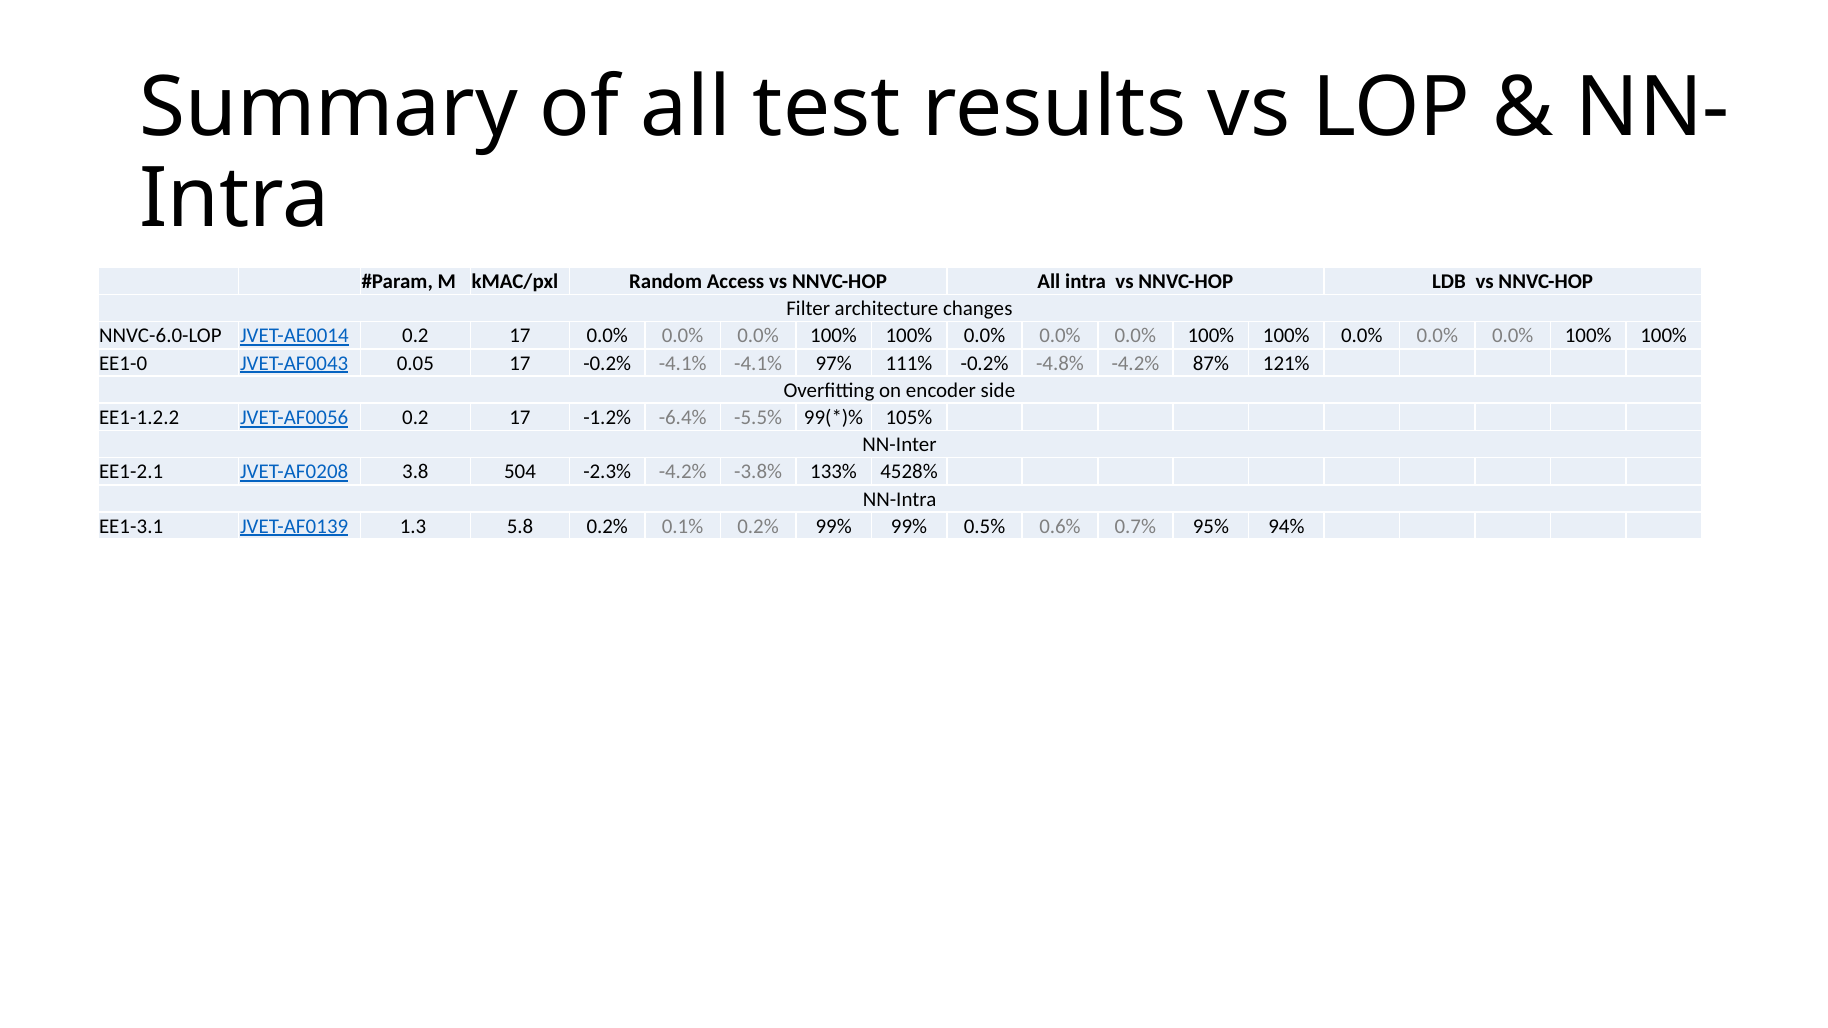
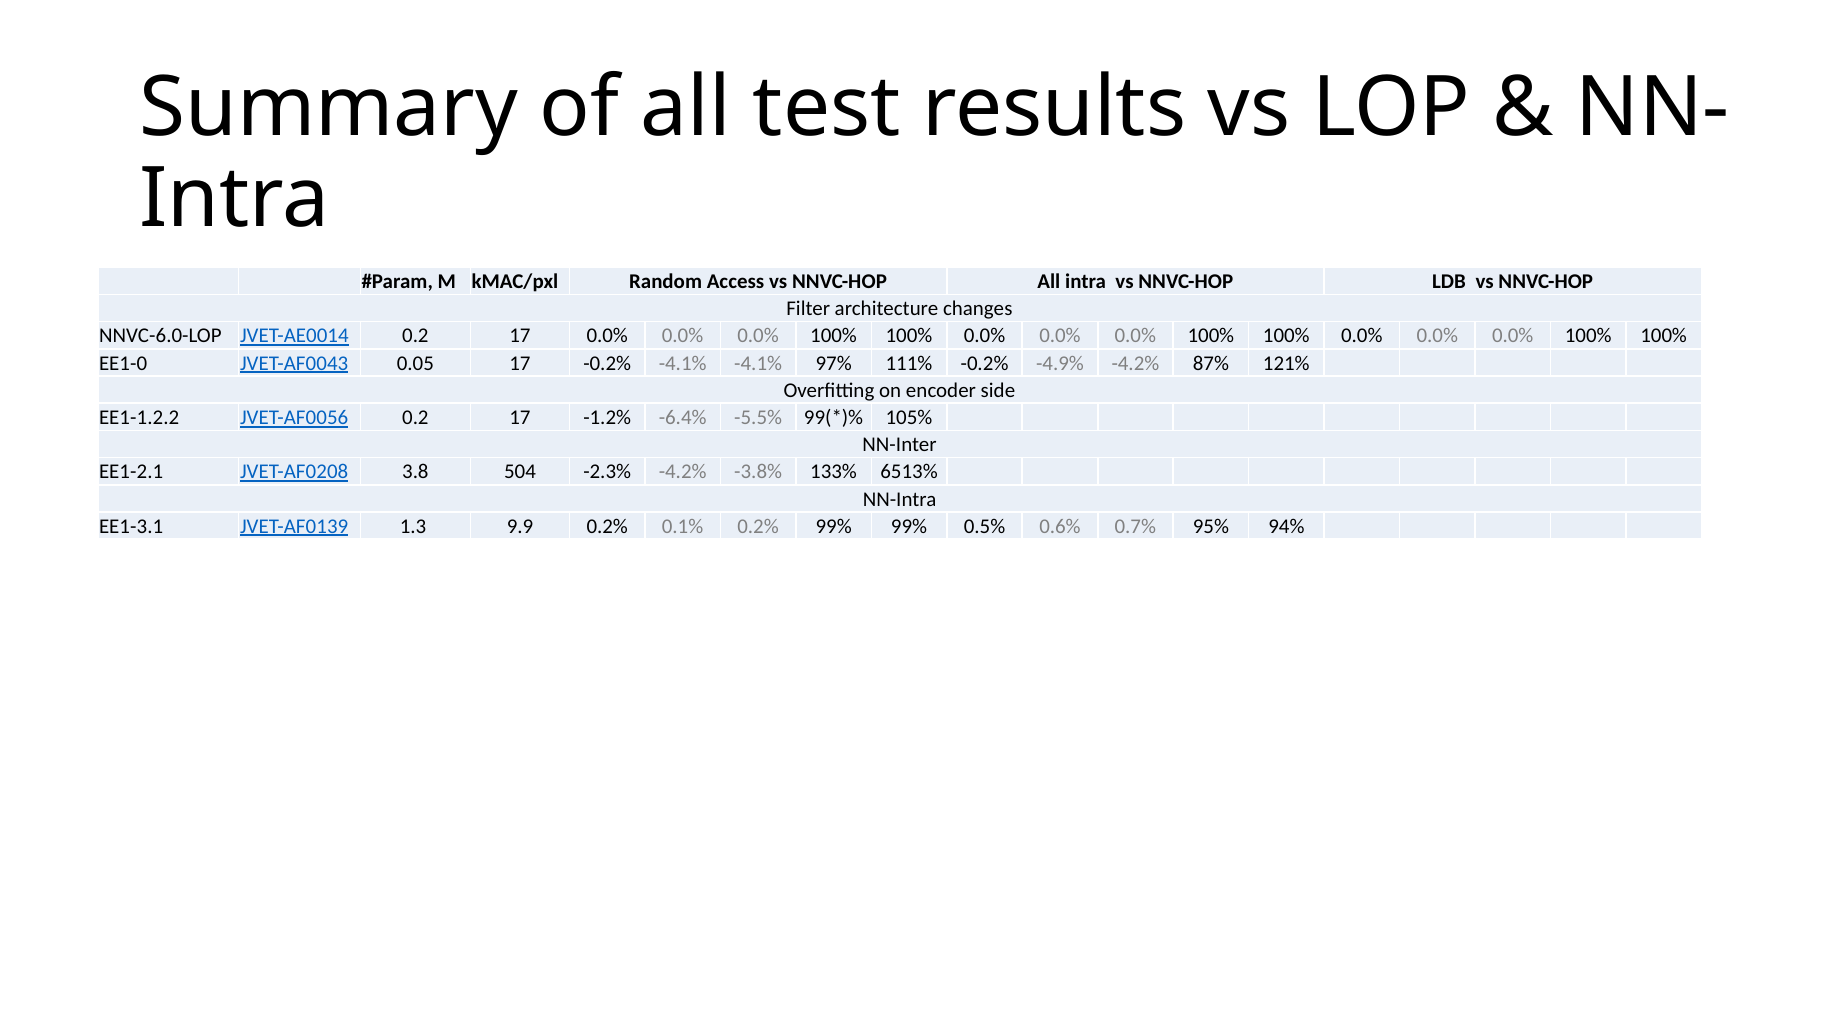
-4.8%: -4.8% -> -4.9%
4528%: 4528% -> 6513%
5.8: 5.8 -> 9.9
